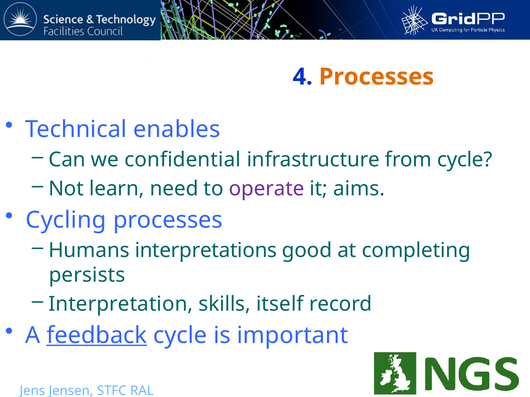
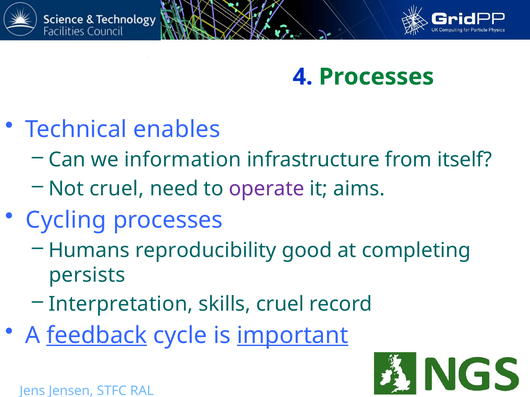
Processes at (376, 77) colour: orange -> green
confidential: confidential -> information
from cycle: cycle -> itself
Not learn: learn -> cruel
interpretations: interpretations -> reproducibility
skills itself: itself -> cruel
important underline: none -> present
